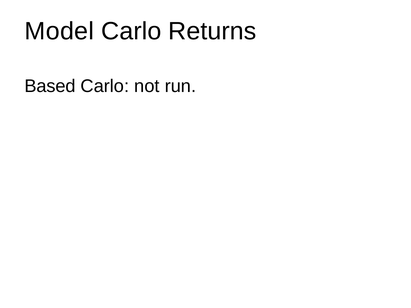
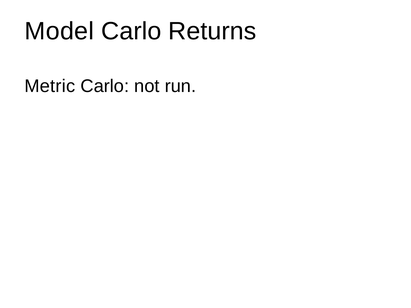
Based: Based -> Metric
